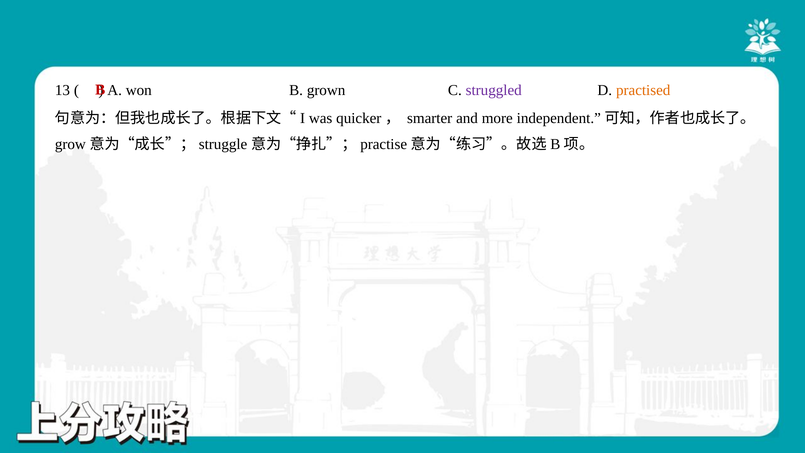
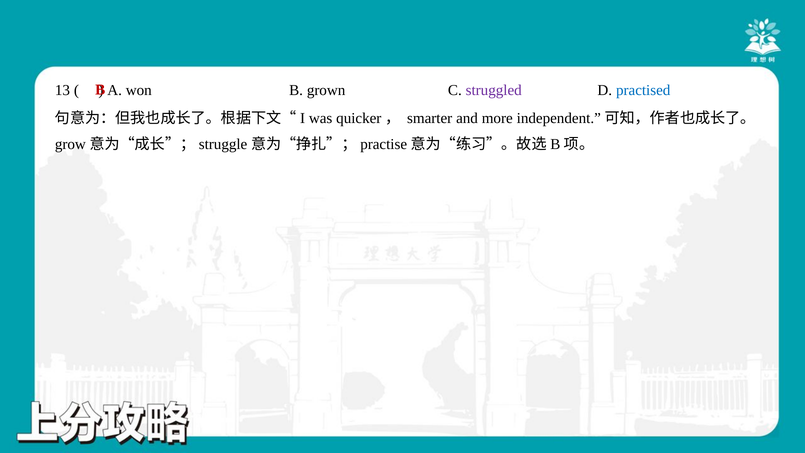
practised colour: orange -> blue
